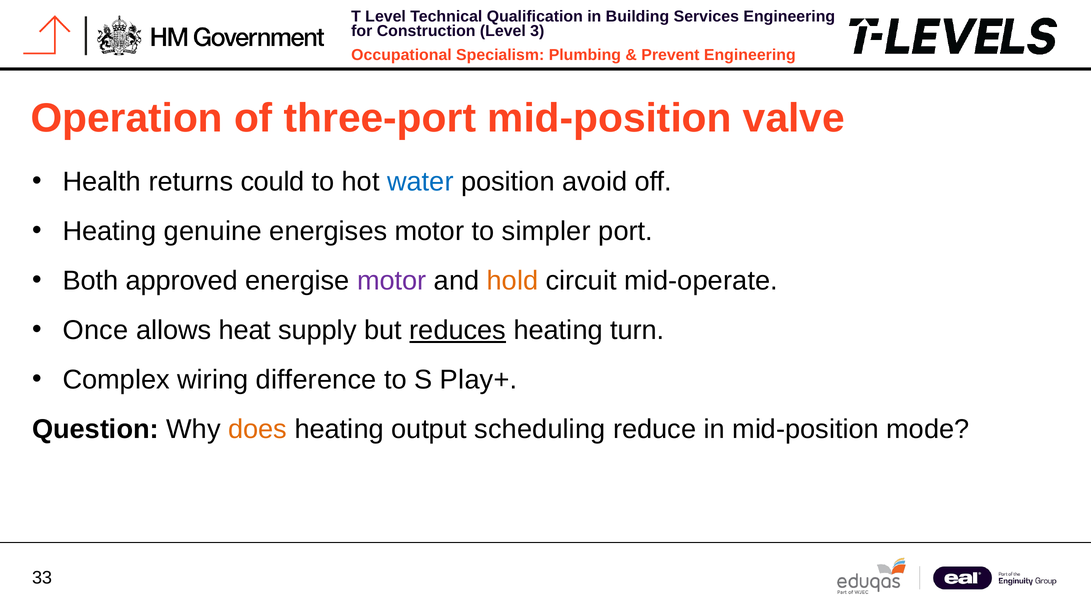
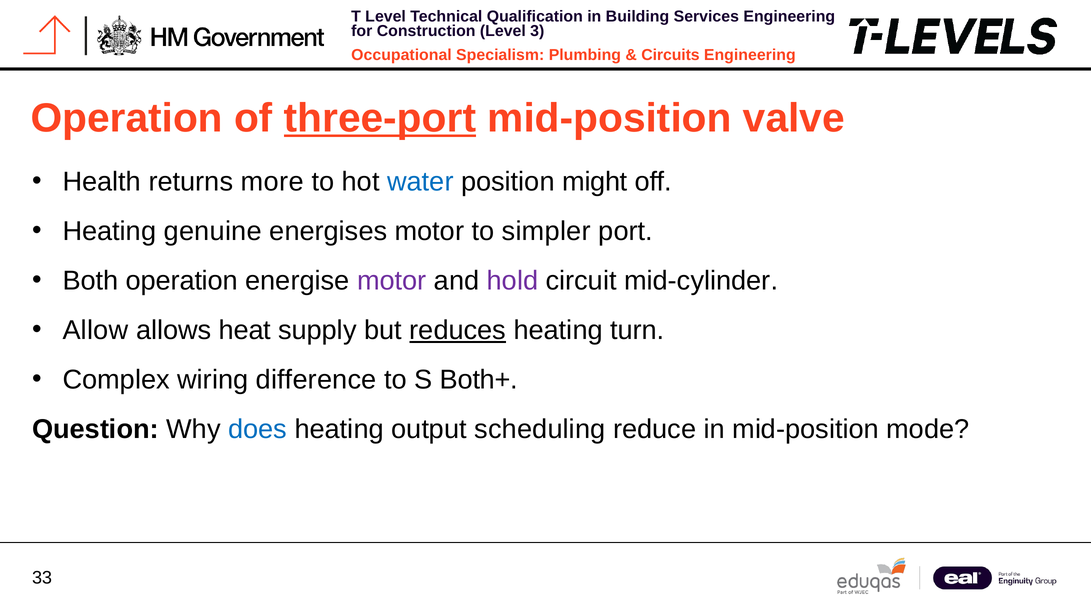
Prevent: Prevent -> Circuits
three-port underline: none -> present
could: could -> more
avoid: avoid -> might
Both approved: approved -> operation
hold colour: orange -> purple
mid-operate: mid-operate -> mid-cylinder
Once: Once -> Allow
Play+: Play+ -> Both+
does colour: orange -> blue
